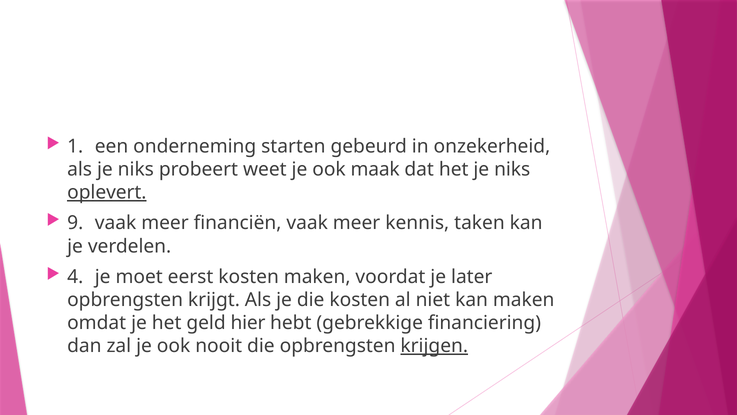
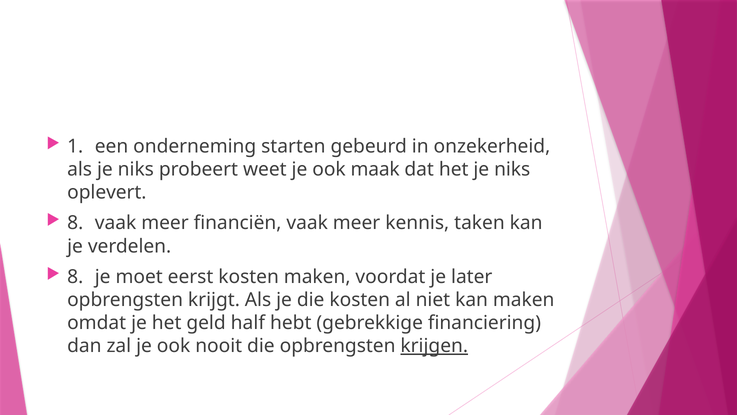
oplevert underline: present -> none
9 at (75, 223): 9 -> 8
4 at (75, 277): 4 -> 8
hier: hier -> half
